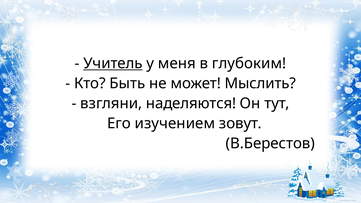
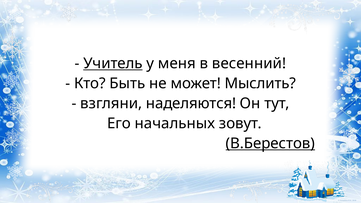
глубоким: глубоким -> весенний
изучением: изучением -> начальных
В.Берестов underline: none -> present
